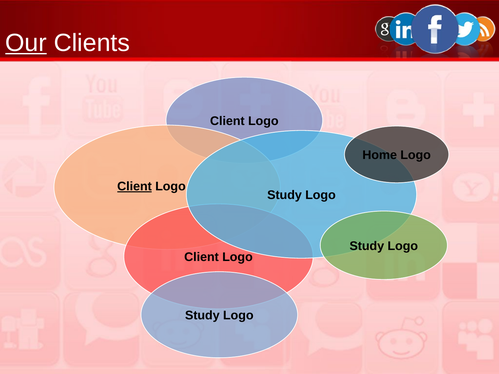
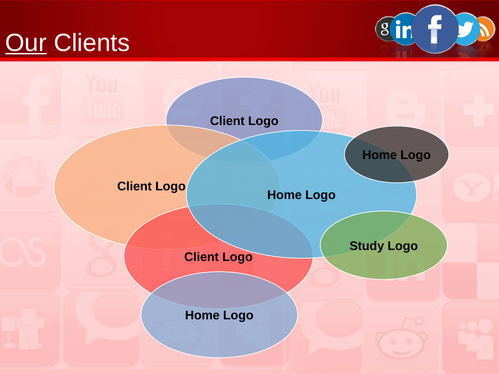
Client at (135, 187) underline: present -> none
Study at (285, 195): Study -> Home
Study at (202, 316): Study -> Home
